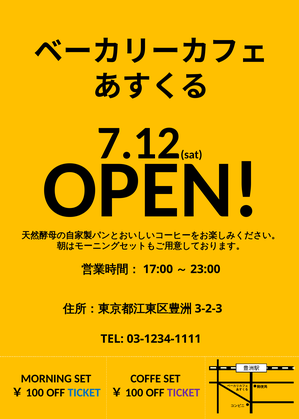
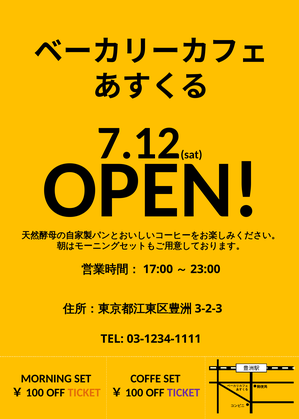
TICKET at (84, 393) colour: blue -> orange
